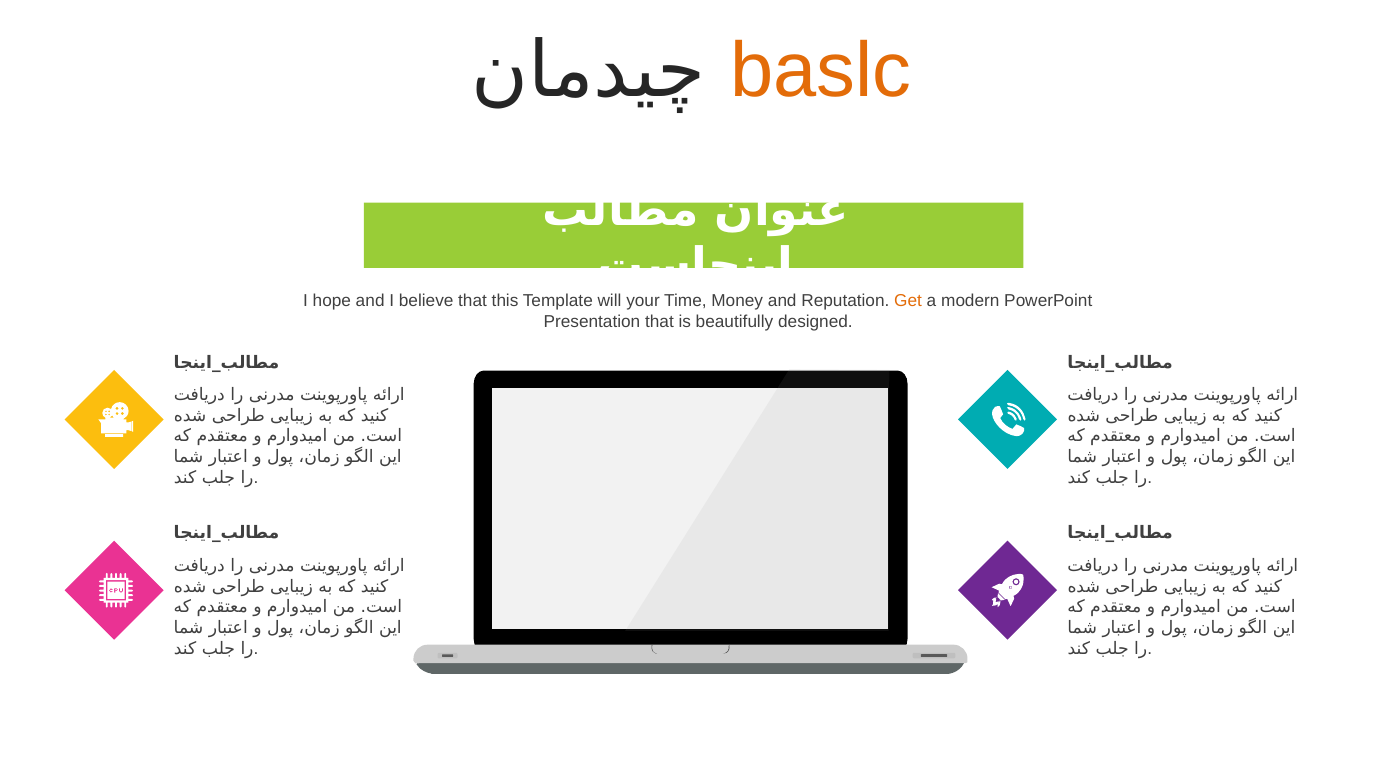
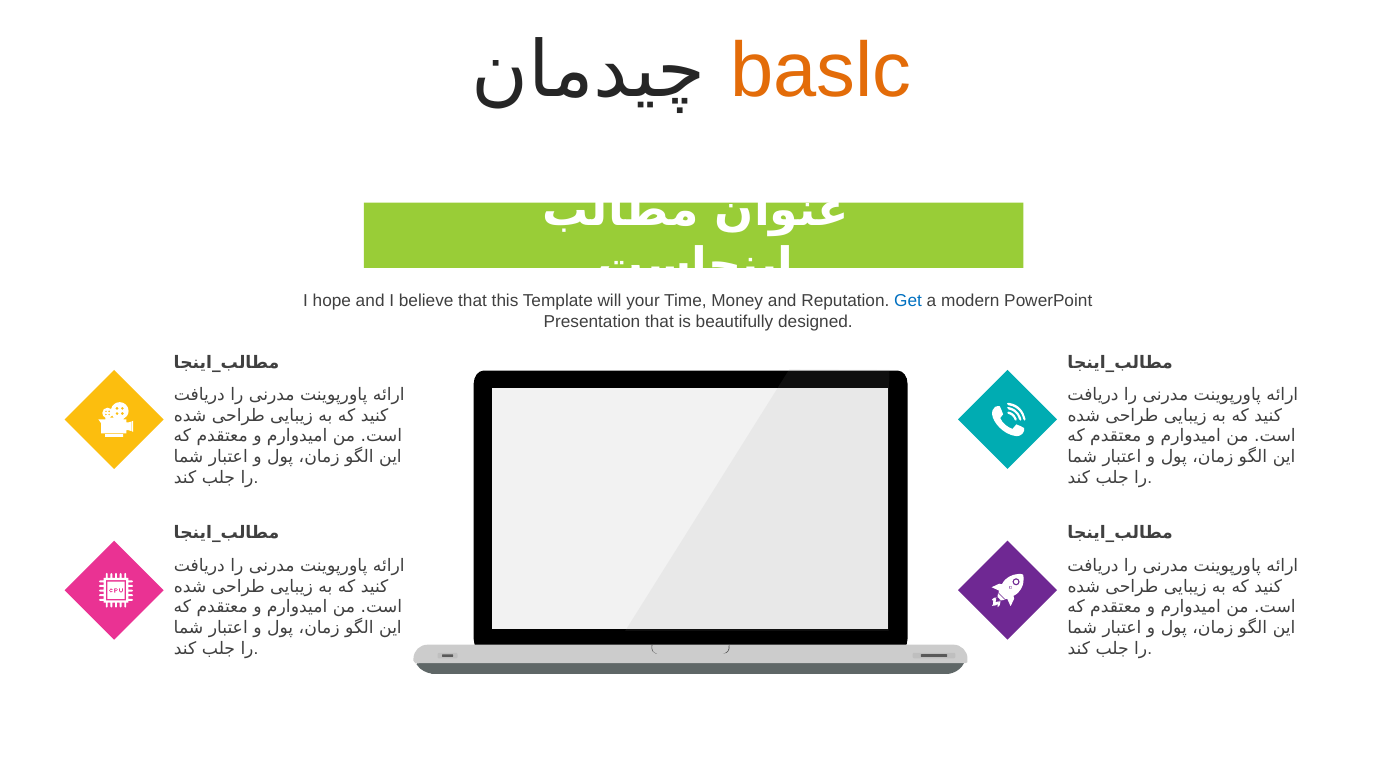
Get colour: orange -> blue
